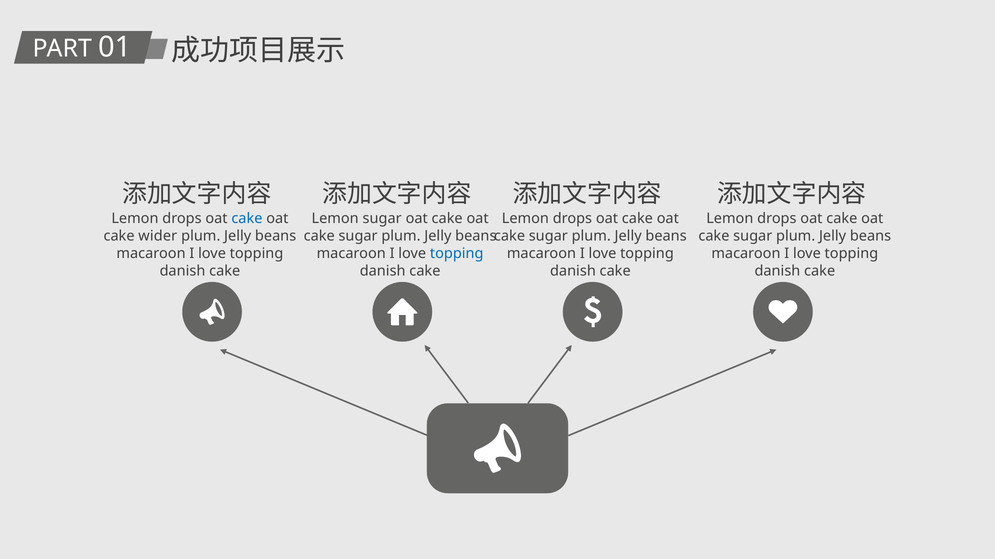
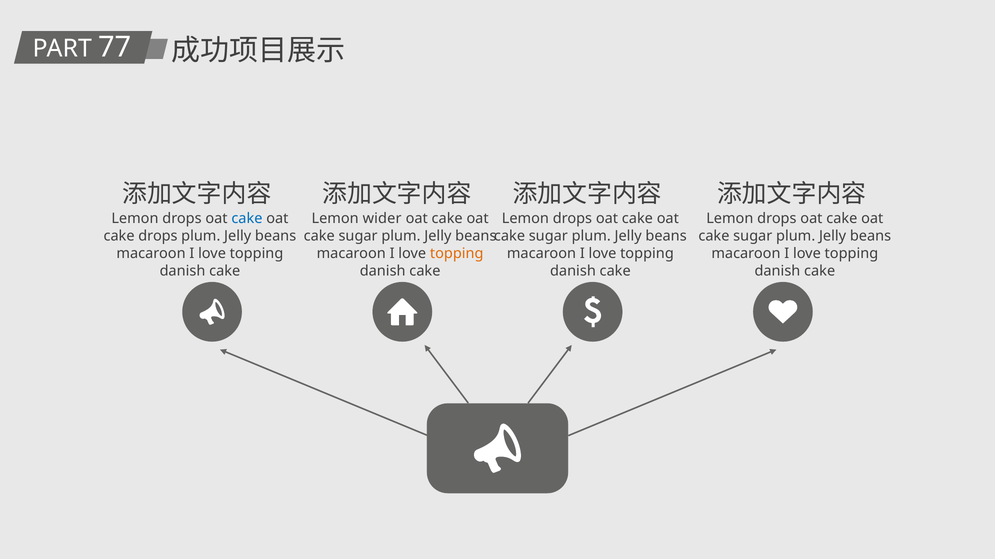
01: 01 -> 77
Lemon sugar: sugar -> wider
cake wider: wider -> drops
topping at (457, 254) colour: blue -> orange
